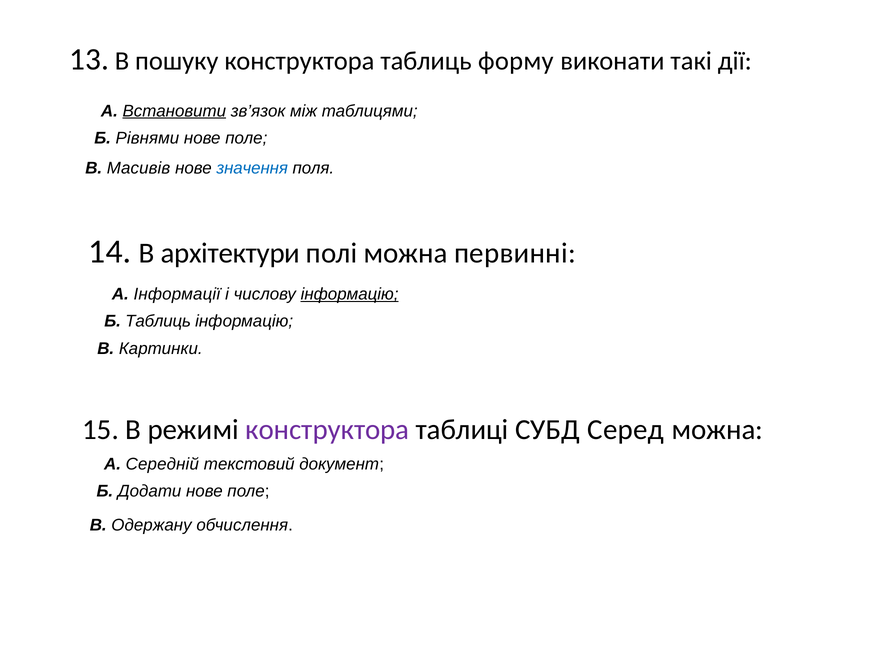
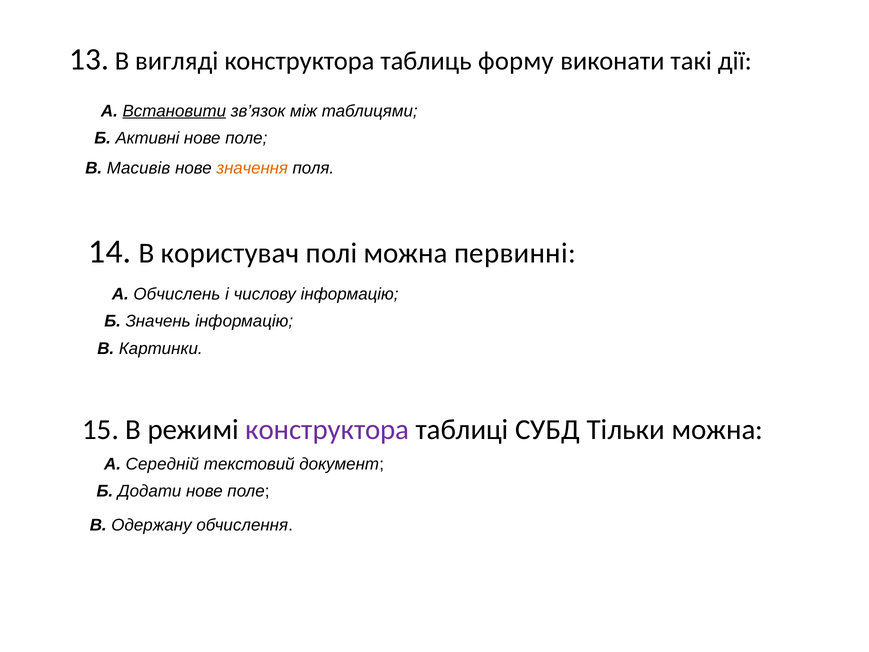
пошуку: пошуку -> вигляді
Рівнями: Рівнями -> Активні
значення colour: blue -> orange
архітектури: архітектури -> користувач
Інформації: Інформації -> Обчислень
інформацію at (350, 294) underline: present -> none
Б Таблиць: Таблиць -> Значень
Серед: Серед -> Тільки
